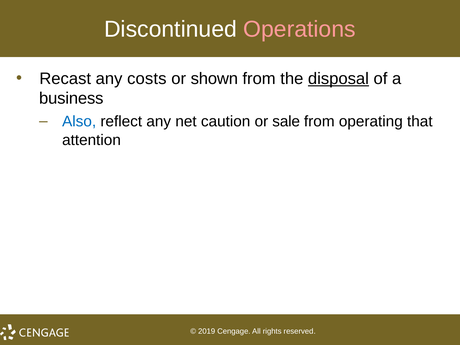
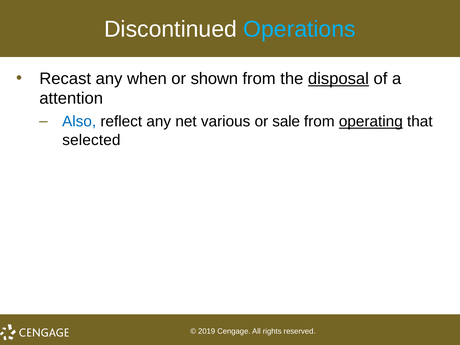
Operations colour: pink -> light blue
costs: costs -> when
business: business -> attention
caution: caution -> various
operating underline: none -> present
attention: attention -> selected
